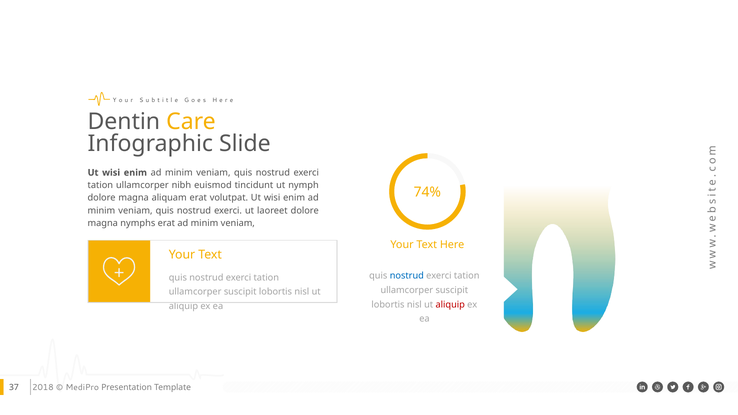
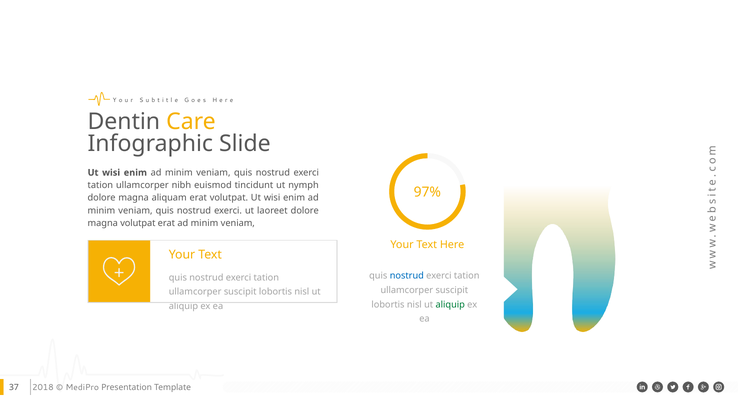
74%: 74% -> 97%
magna nymphs: nymphs -> volutpat
aliquip at (450, 305) colour: red -> green
